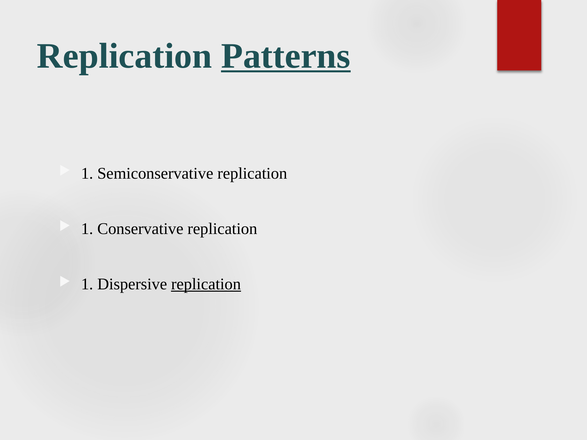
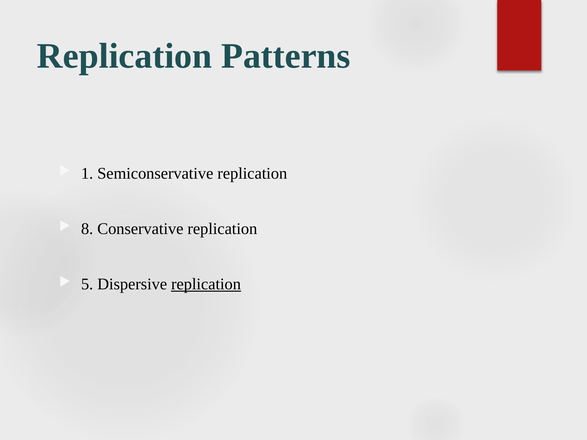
Patterns underline: present -> none
1 at (87, 229): 1 -> 8
1 at (87, 284): 1 -> 5
